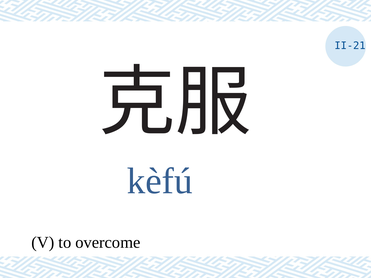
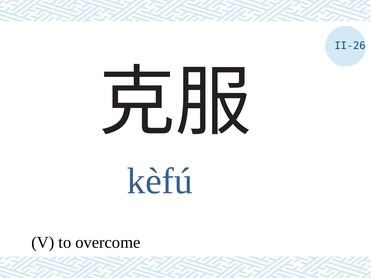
II-21: II-21 -> II-26
